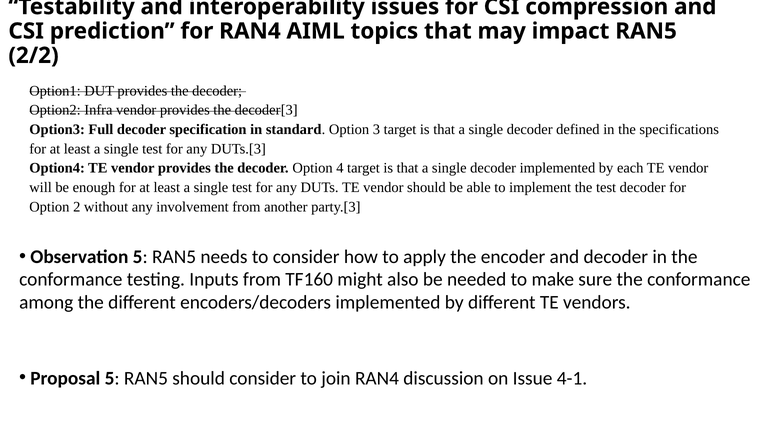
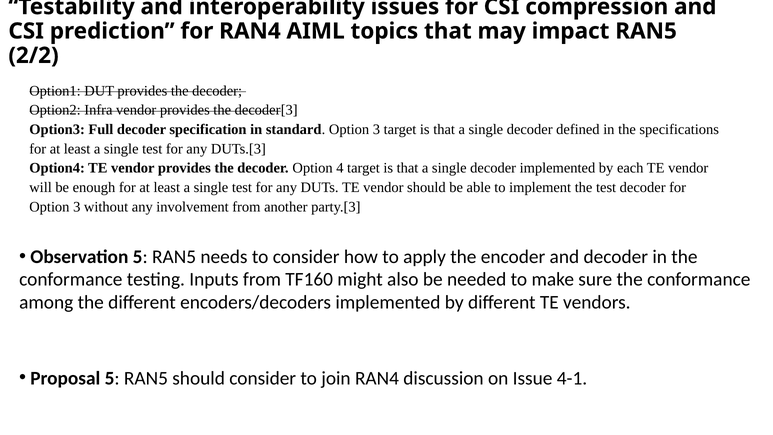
2 at (77, 207): 2 -> 3
